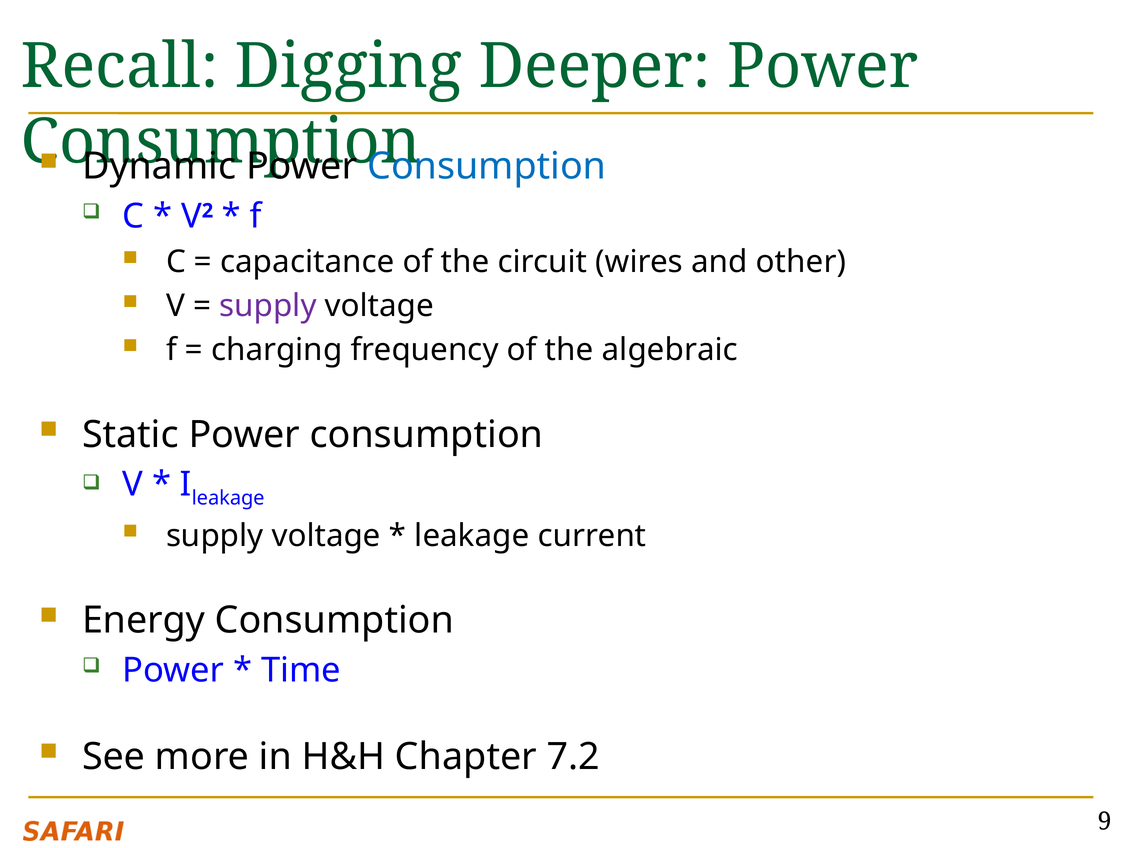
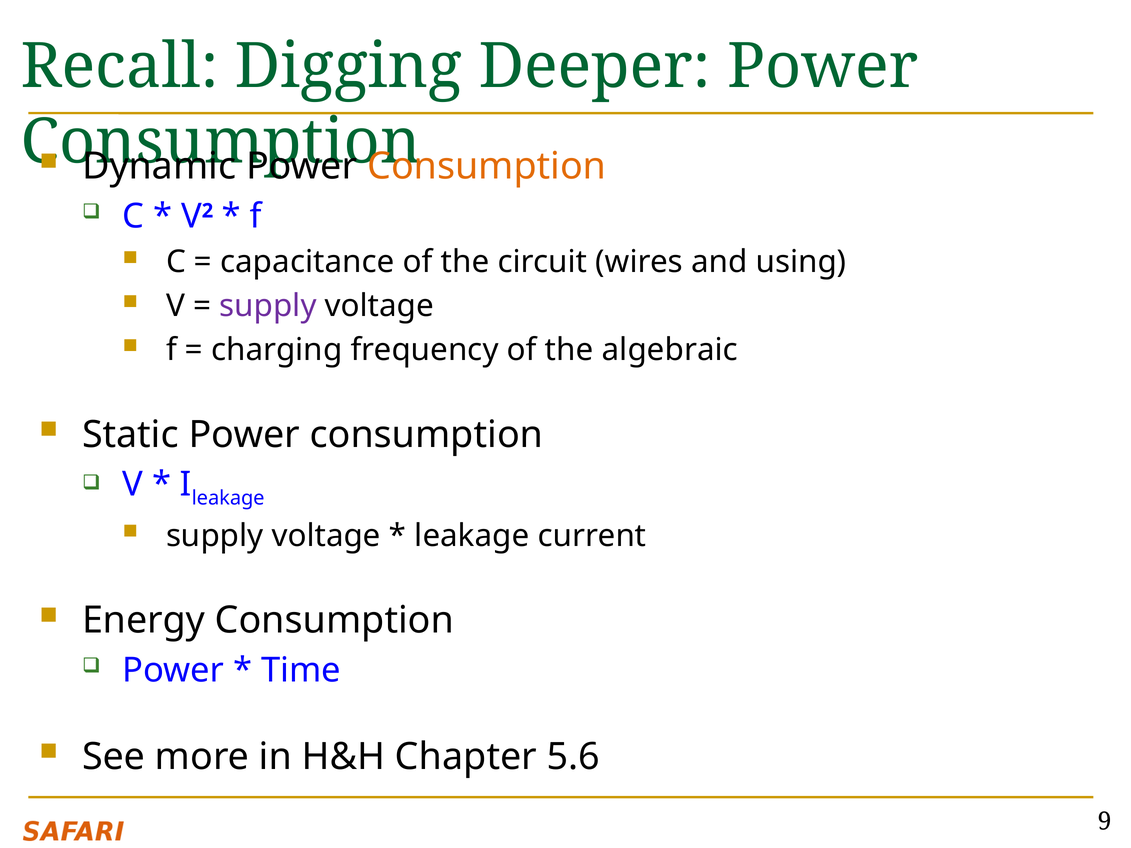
Consumption at (487, 166) colour: blue -> orange
other: other -> using
7.2: 7.2 -> 5.6
